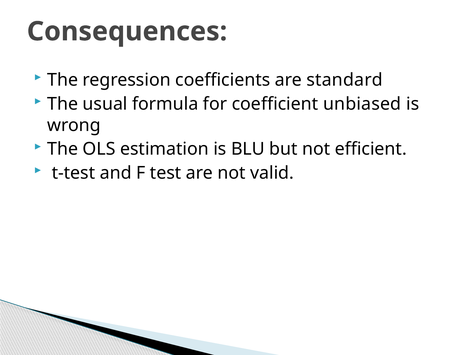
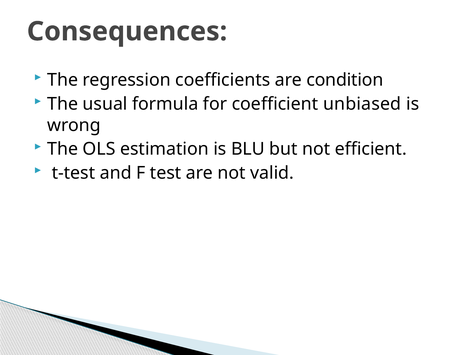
standard: standard -> condition
